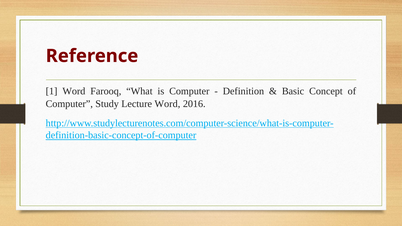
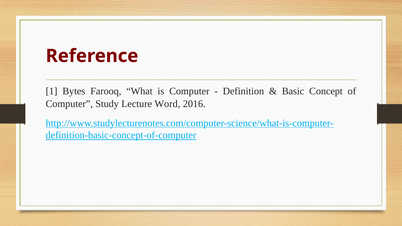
1 Word: Word -> Bytes
